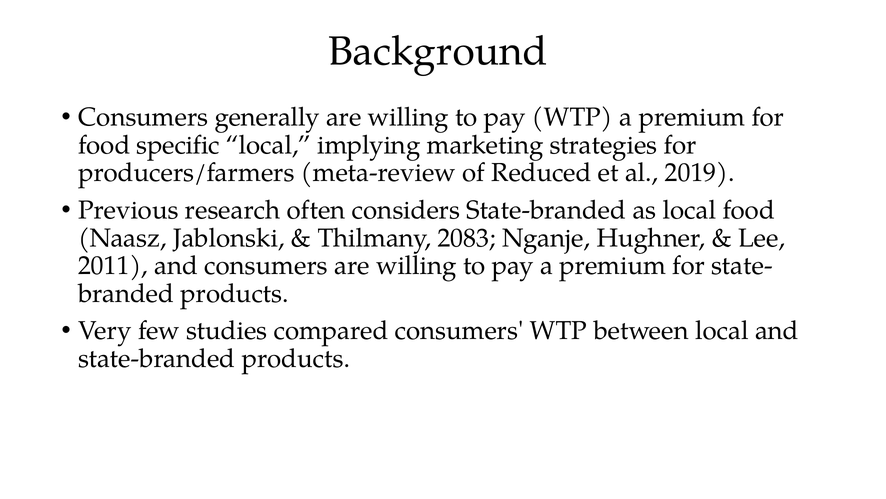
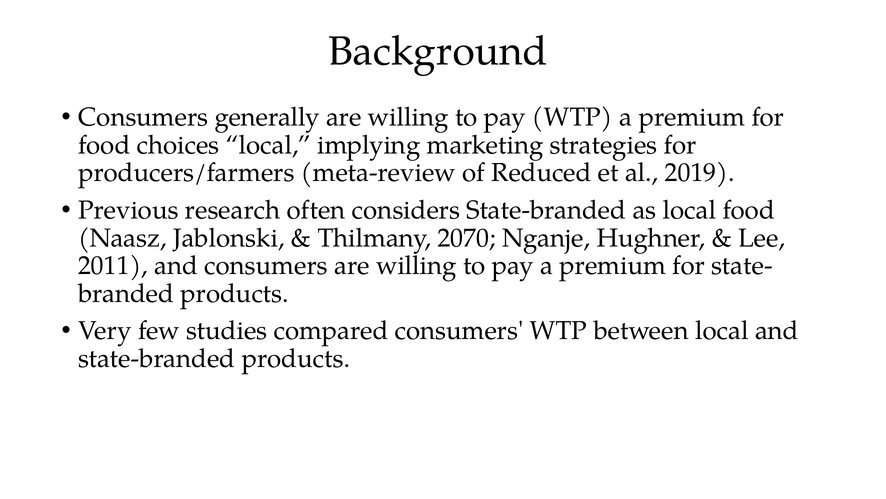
specific: specific -> choices
2083: 2083 -> 2070
